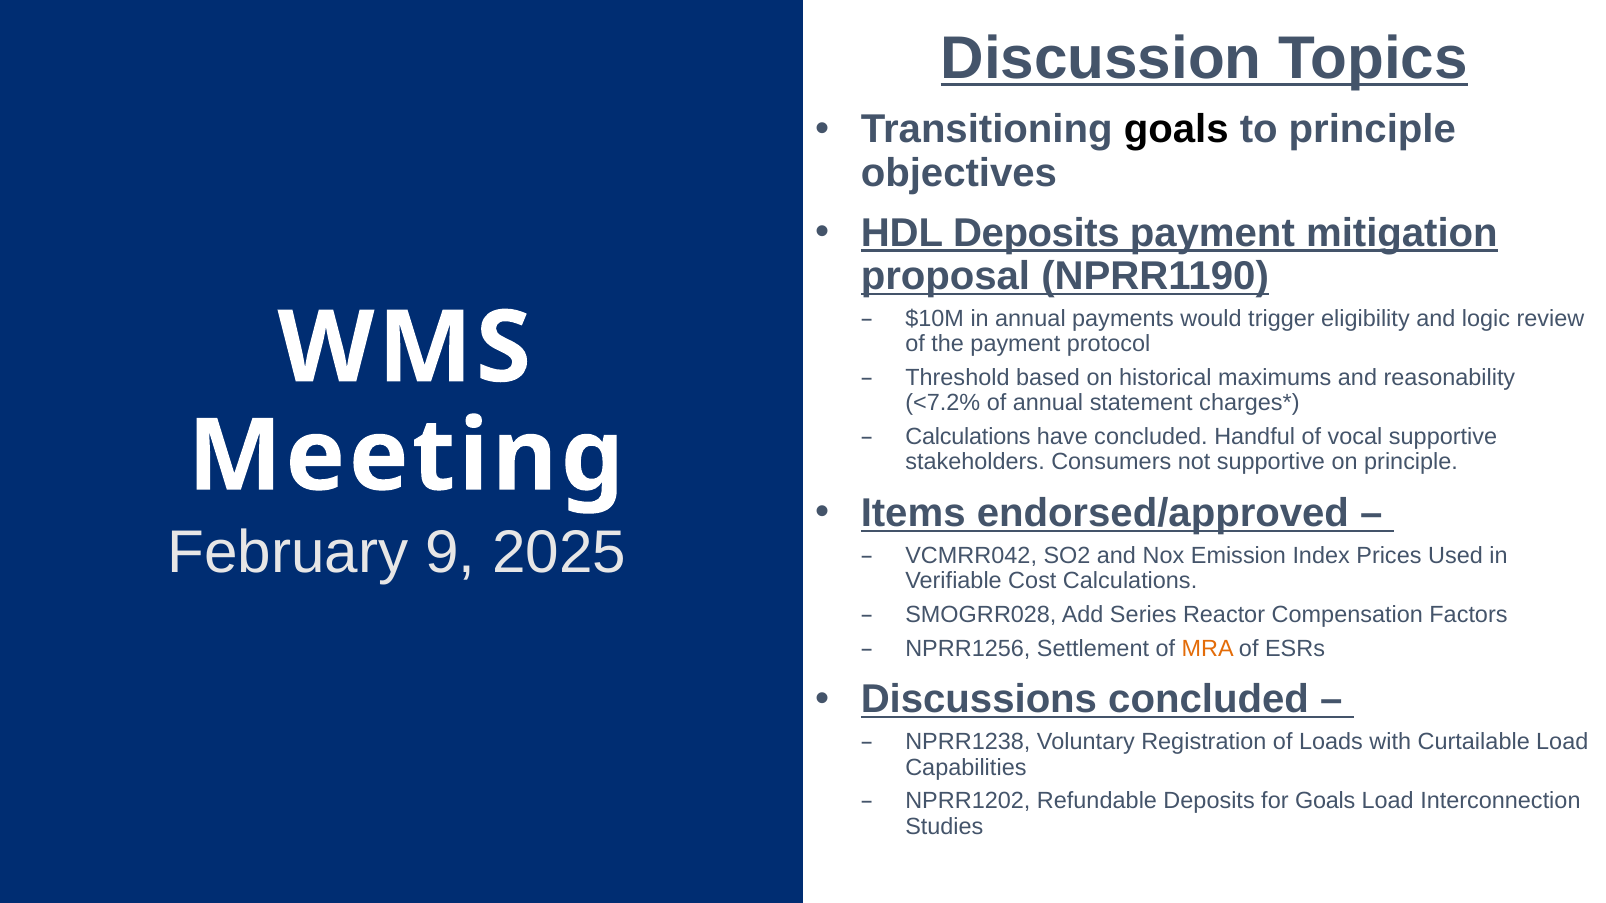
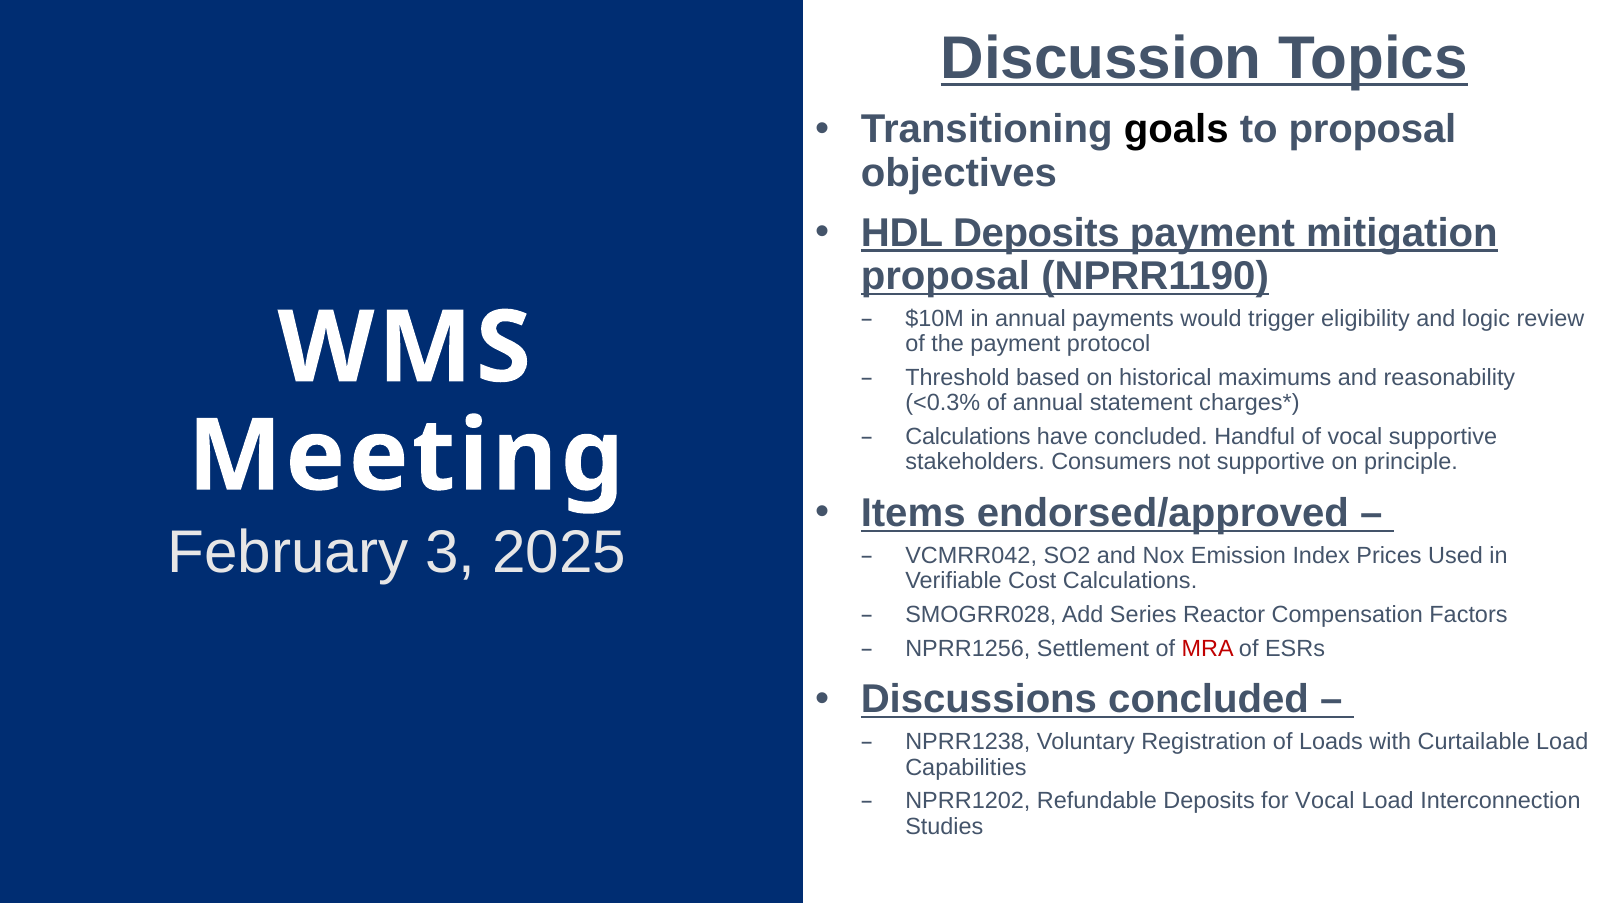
to principle: principle -> proposal
<7.2%: <7.2% -> <0.3%
9: 9 -> 3
MRA colour: orange -> red
for Goals: Goals -> Vocal
